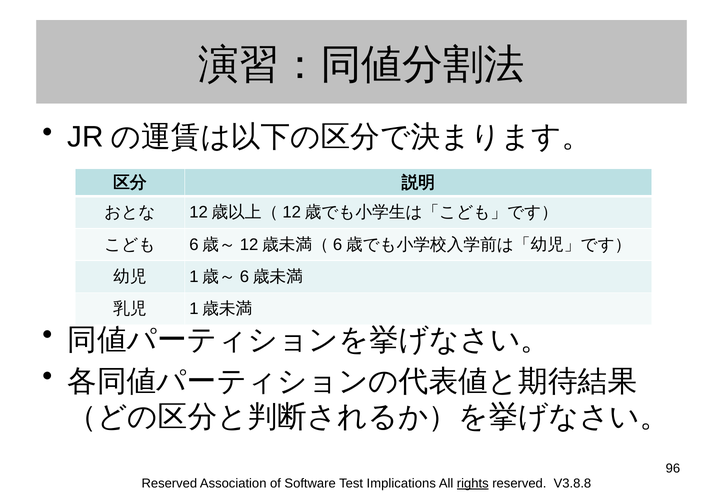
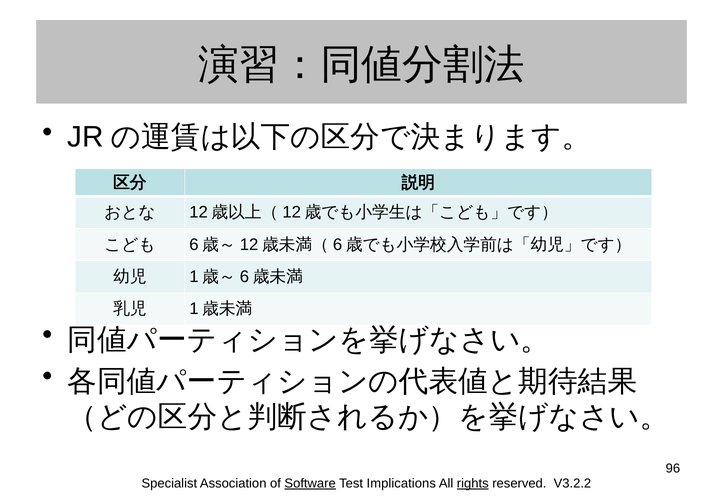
Reserved at (169, 483): Reserved -> Specialist
Software underline: none -> present
V3.8.8: V3.8.8 -> V3.2.2
